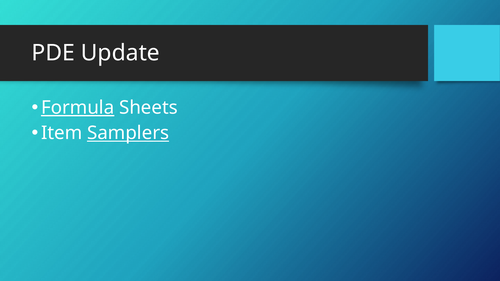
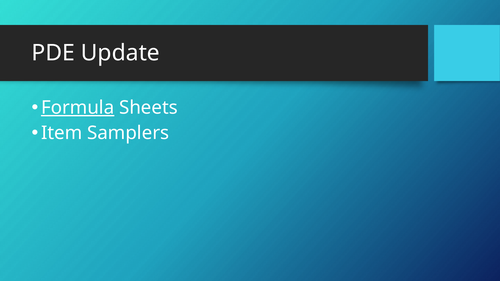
Samplers underline: present -> none
